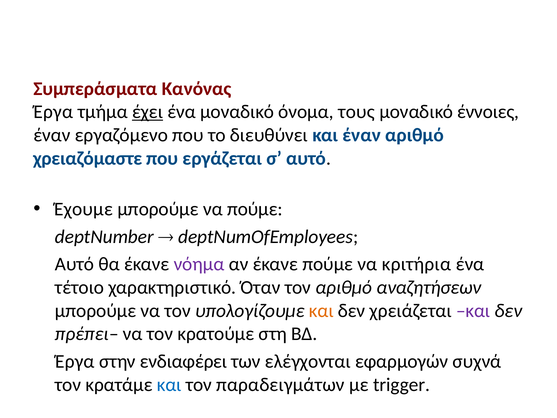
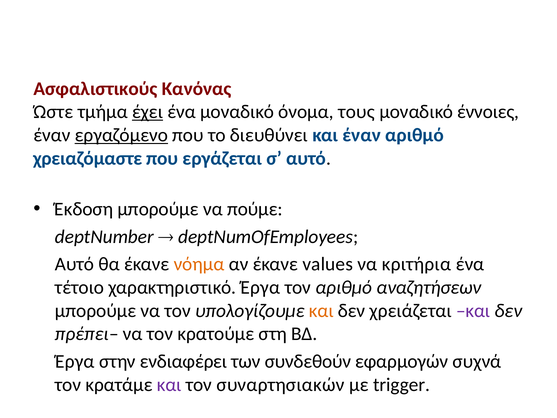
Συμπεράσματα: Συμπεράσματα -> Ασφαλιστικούς
Έργα at (53, 112): Έργα -> Ώστε
εργαζόμενο underline: none -> present
Έχουμε: Έχουμε -> Έκδοση
νόημα colour: purple -> orange
έκανε πούμε: πούμε -> values
χαρακτηριστικό Όταν: Όταν -> Έργα
ελέγχονται: ελέγχονται -> συνδεθούν
και at (169, 384) colour: blue -> purple
παραδειγμάτων: παραδειγμάτων -> συναρτησιακών
